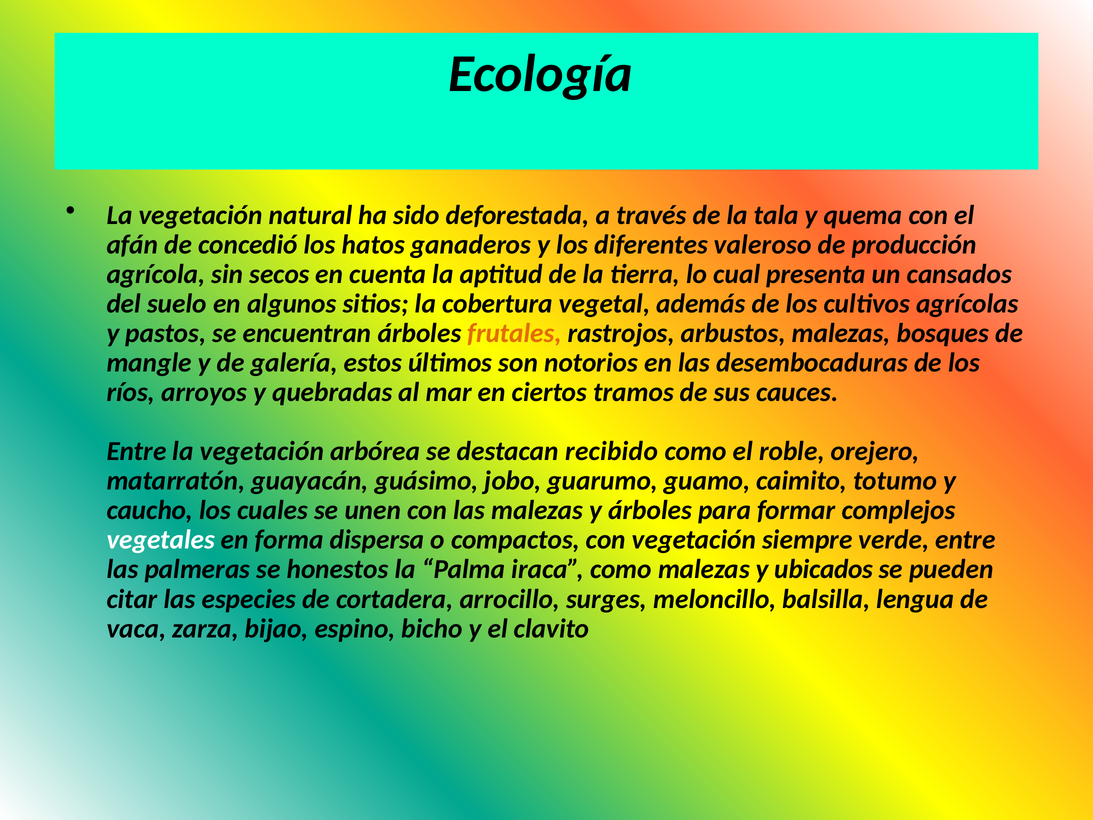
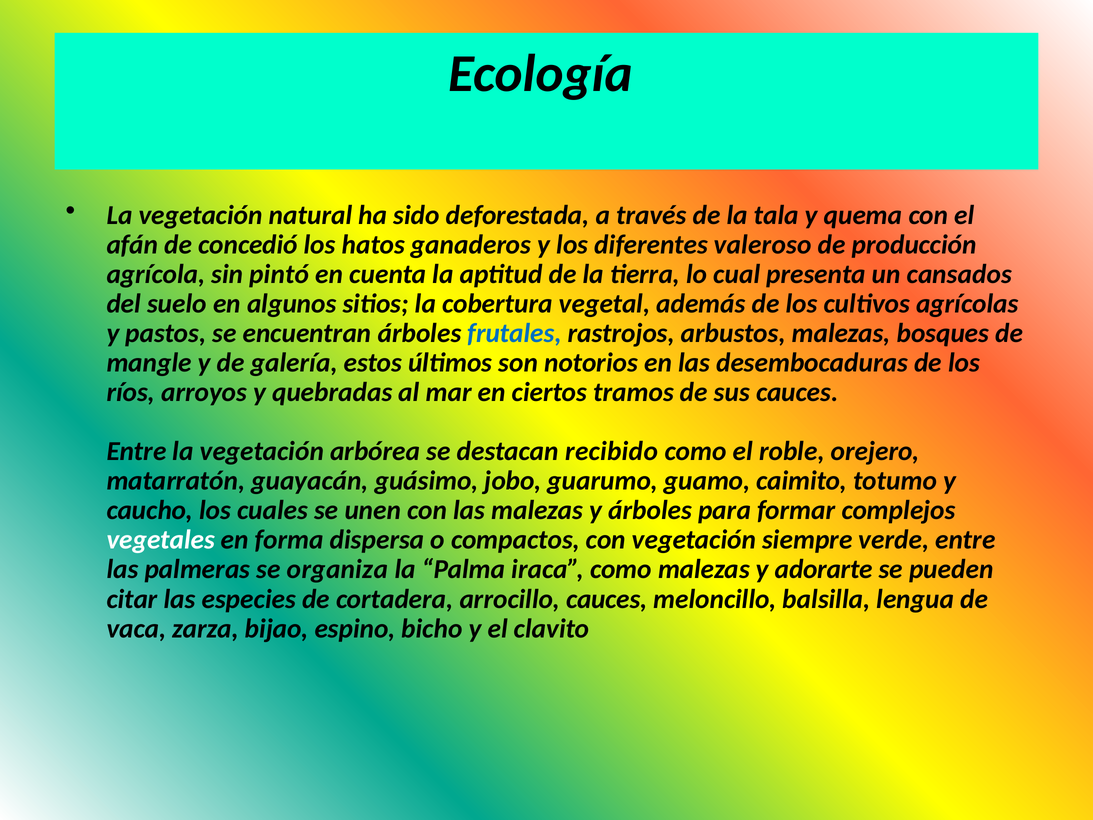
secos: secos -> pintó
frutales colour: orange -> blue
honestos: honestos -> organiza
ubicados: ubicados -> adorarte
arrocillo surges: surges -> cauces
